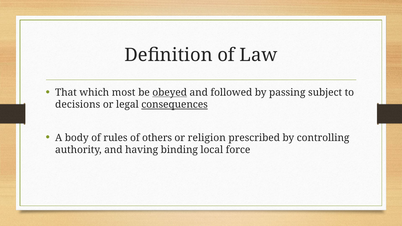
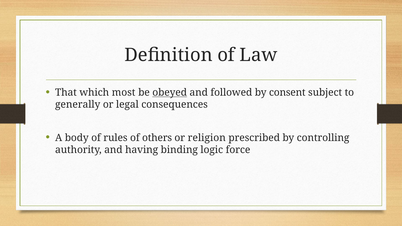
passing: passing -> consent
decisions: decisions -> generally
consequences underline: present -> none
local: local -> logic
